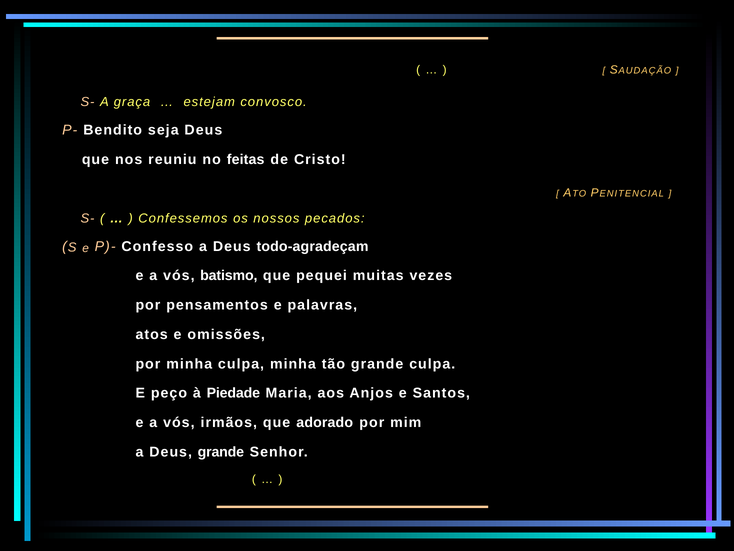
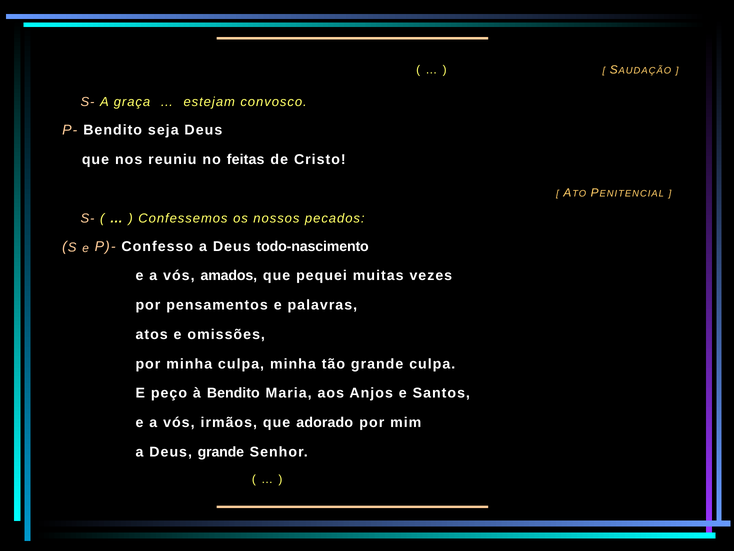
todo-agradeçam: todo-agradeçam -> todo-nascimento
batismo: batismo -> amados
à Piedade: Piedade -> Bendito
